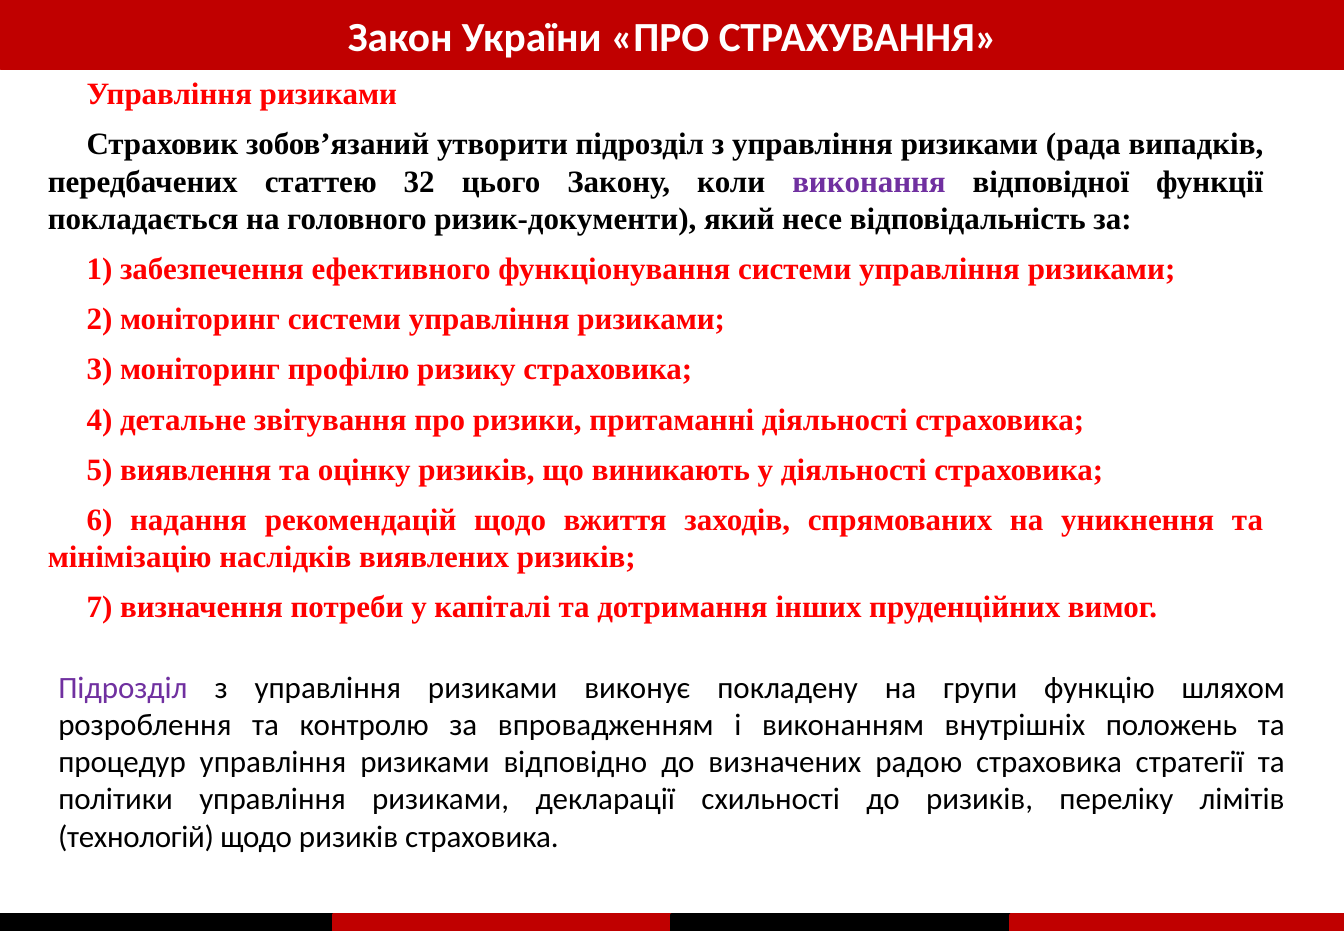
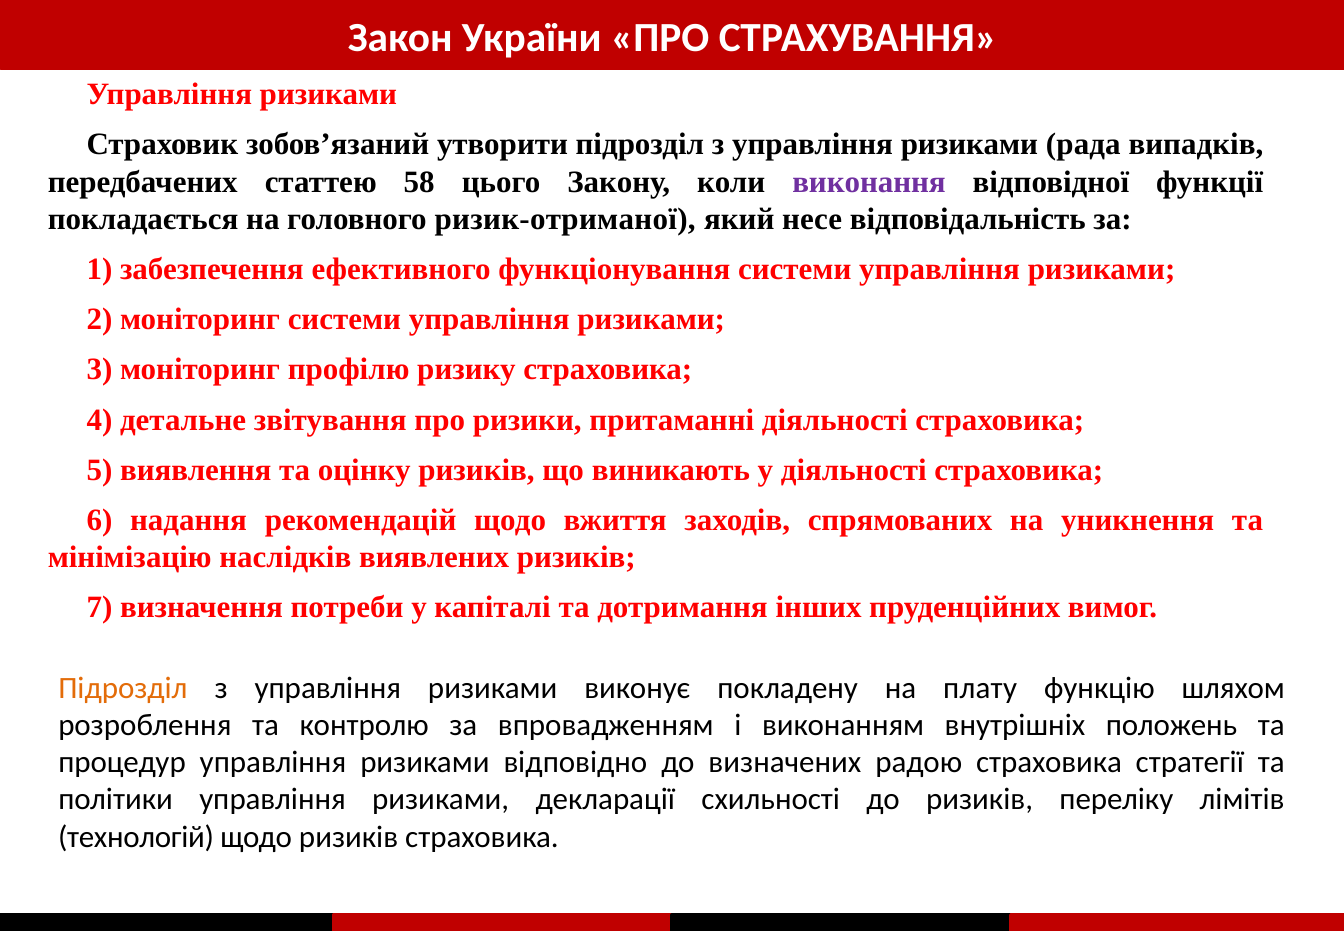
32: 32 -> 58
ризик-документи: ризик-документи -> ризик-отриманої
Підрозділ at (123, 687) colour: purple -> orange
групи: групи -> плату
